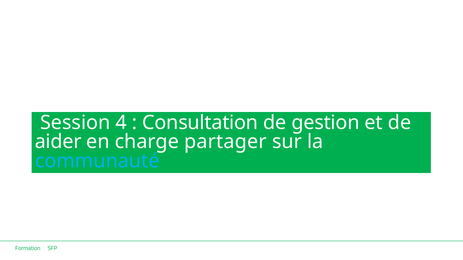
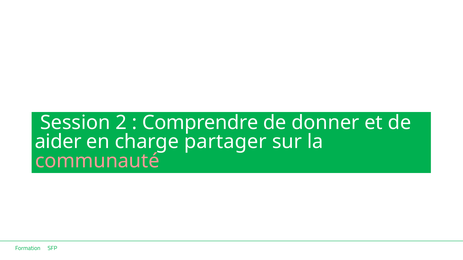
4: 4 -> 2
Consultation: Consultation -> Comprendre
gestion: gestion -> donner
communauté colour: light blue -> pink
